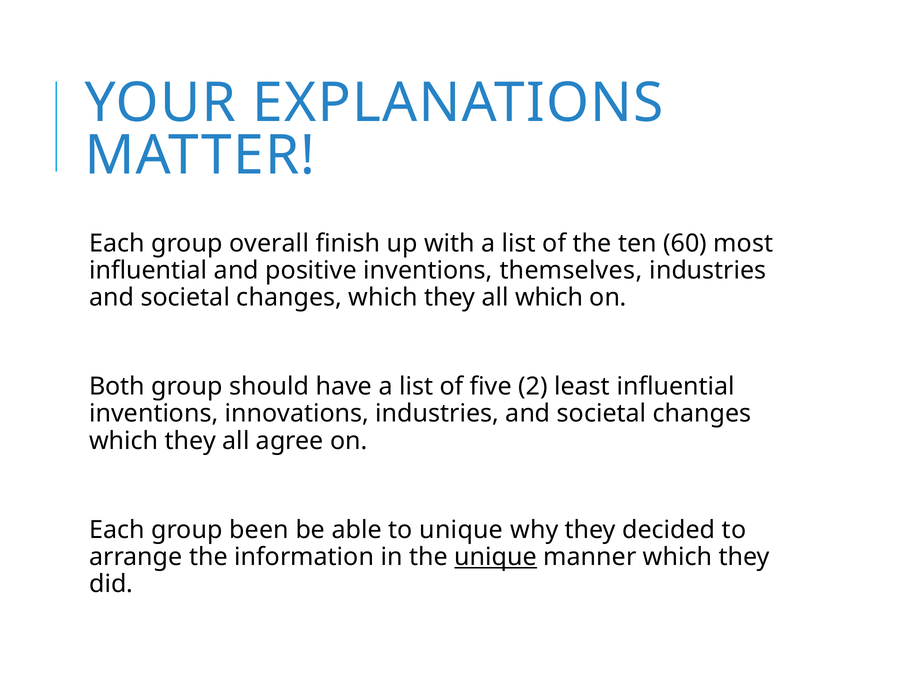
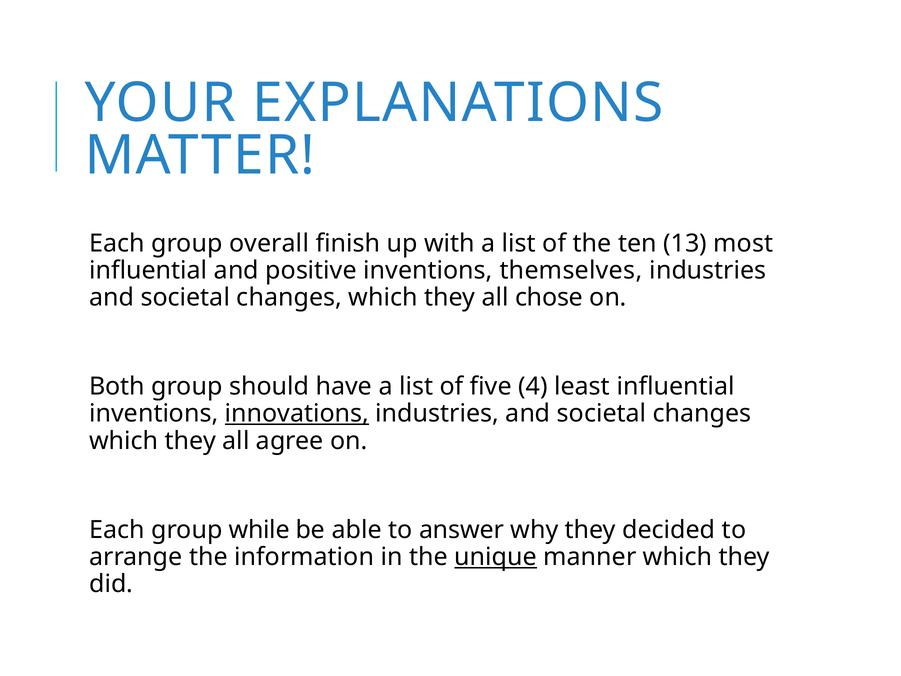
60: 60 -> 13
all which: which -> chose
2: 2 -> 4
innovations underline: none -> present
been: been -> while
to unique: unique -> answer
